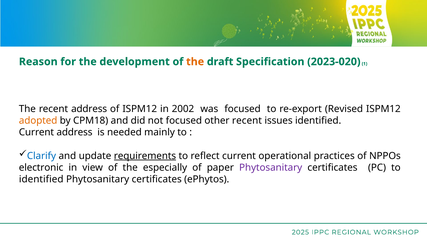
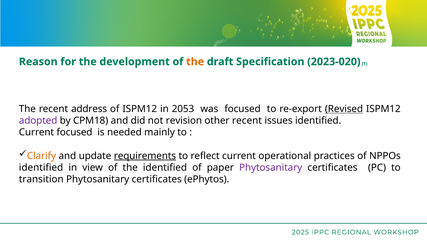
2002: 2002 -> 2053
Revised underline: none -> present
adopted colour: orange -> purple
not focused: focused -> revision
Current address: address -> focused
Clarify colour: blue -> orange
electronic at (41, 168): electronic -> identified
the especially: especially -> identified
identified at (41, 179): identified -> transition
